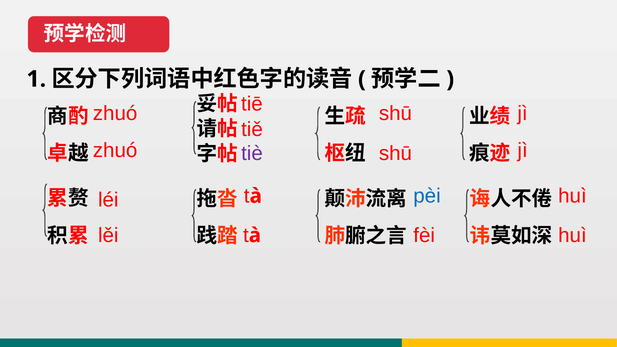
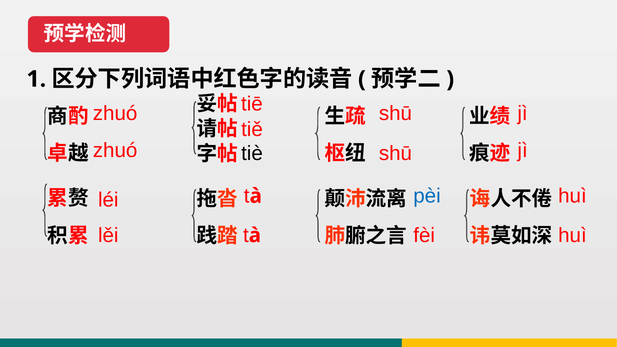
tiè colour: purple -> black
